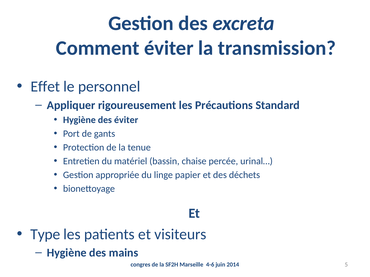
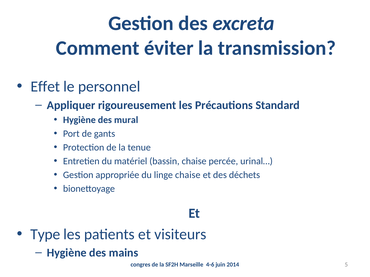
des éviter: éviter -> mural
linge papier: papier -> chaise
